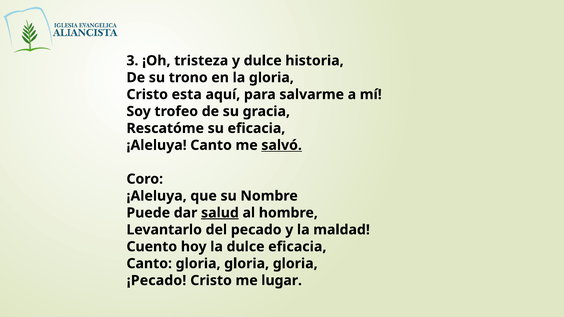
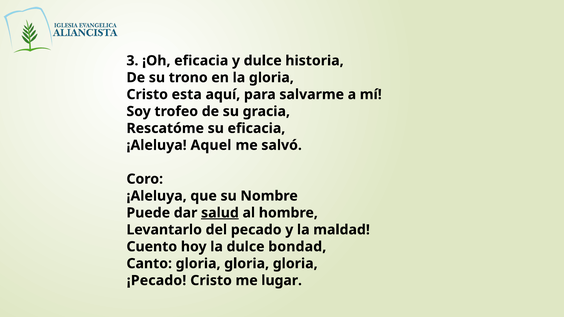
¡Oh tristeza: tristeza -> eficacia
¡Aleluya Canto: Canto -> Aquel
salvó underline: present -> none
dulce eficacia: eficacia -> bondad
